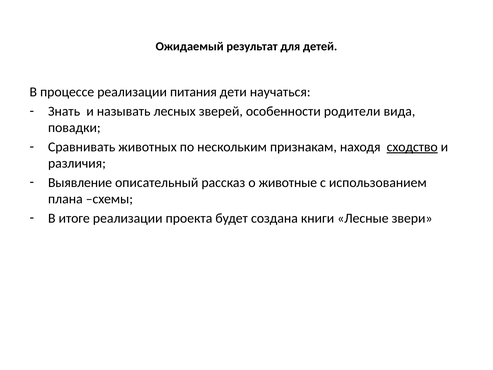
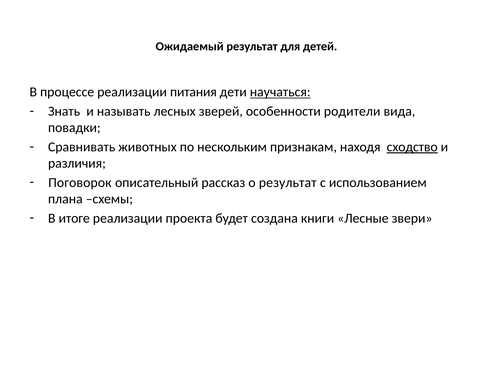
научаться underline: none -> present
Выявление: Выявление -> Поговорок
о животные: животные -> результат
